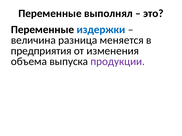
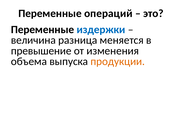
выполнял: выполнял -> операций
предприятия: предприятия -> превышение
продукции colour: purple -> orange
